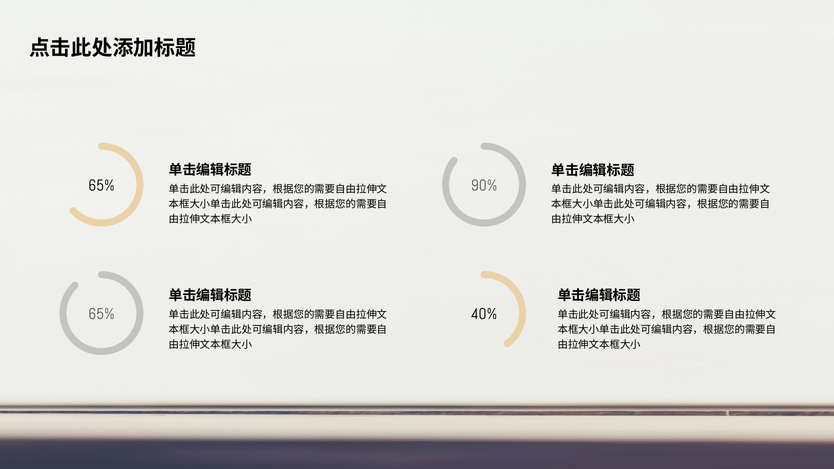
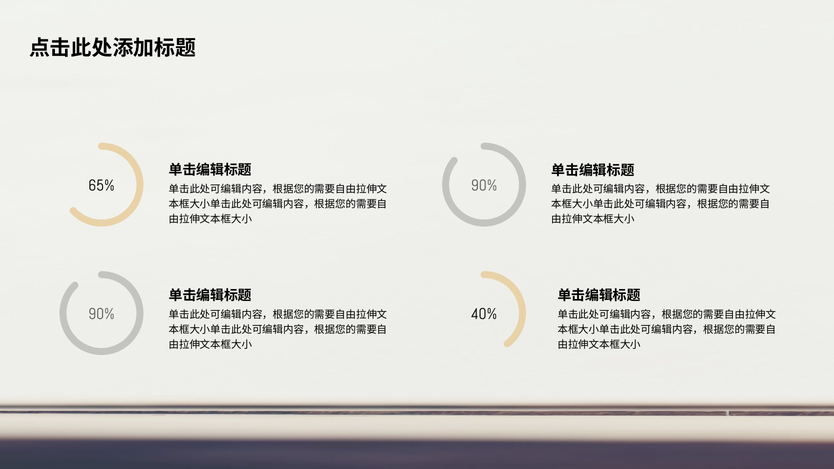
65% at (101, 314): 65% -> 90%
